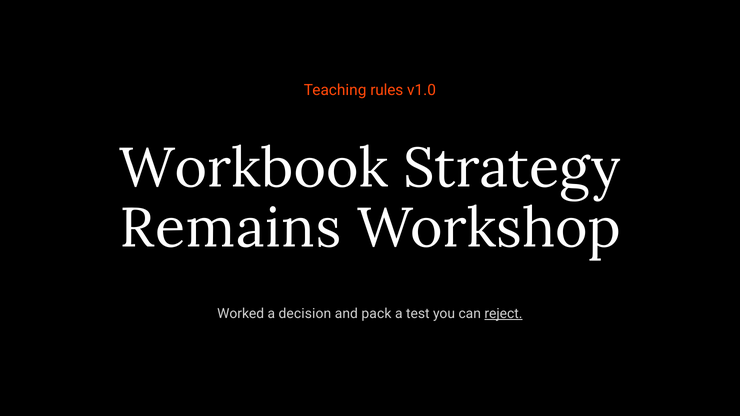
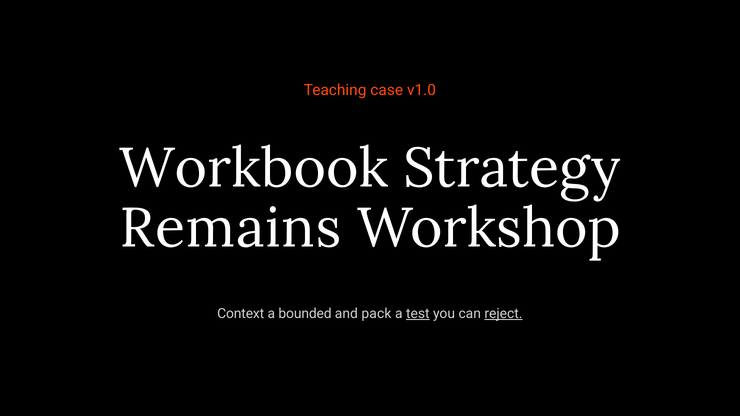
rules: rules -> case
Worked: Worked -> Context
decision: decision -> bounded
test underline: none -> present
